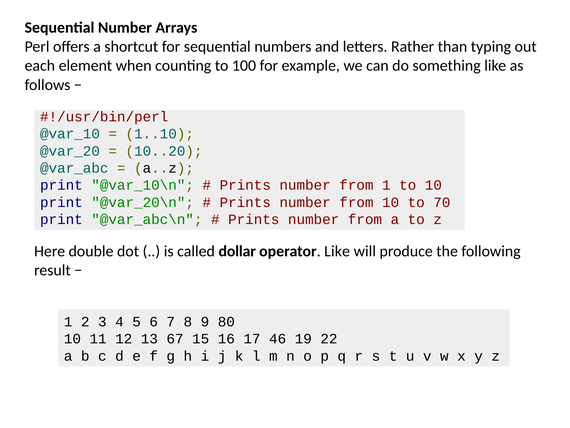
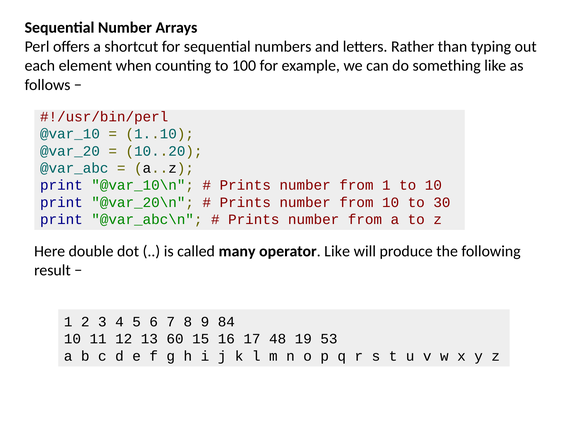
70: 70 -> 30
dollar: dollar -> many
80: 80 -> 84
67: 67 -> 60
46: 46 -> 48
22: 22 -> 53
